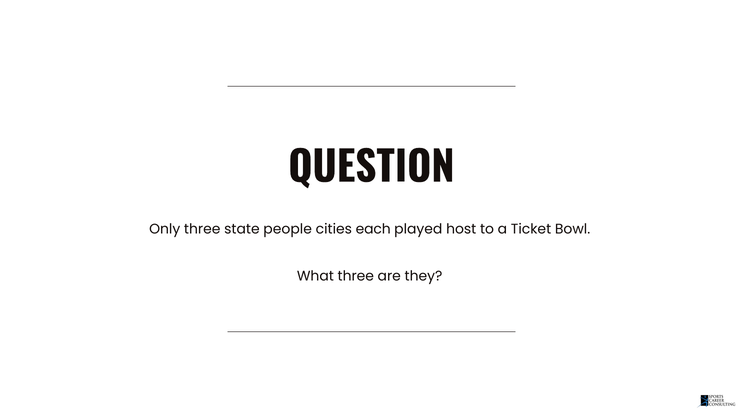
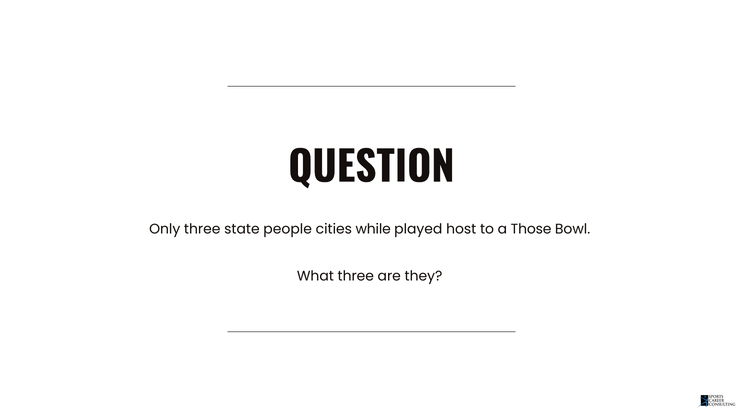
each: each -> while
Ticket: Ticket -> Those
